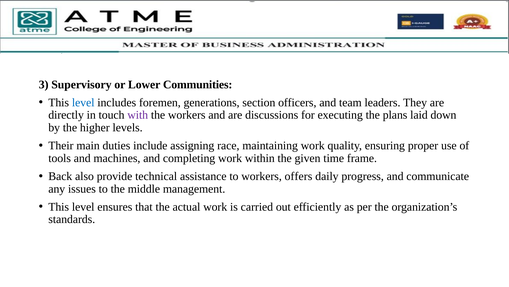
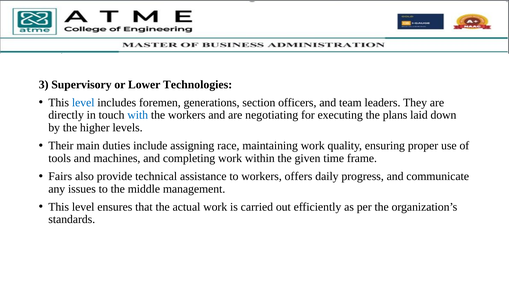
Communities: Communities -> Technologies
with colour: purple -> blue
discussions: discussions -> negotiating
Back: Back -> Fairs
